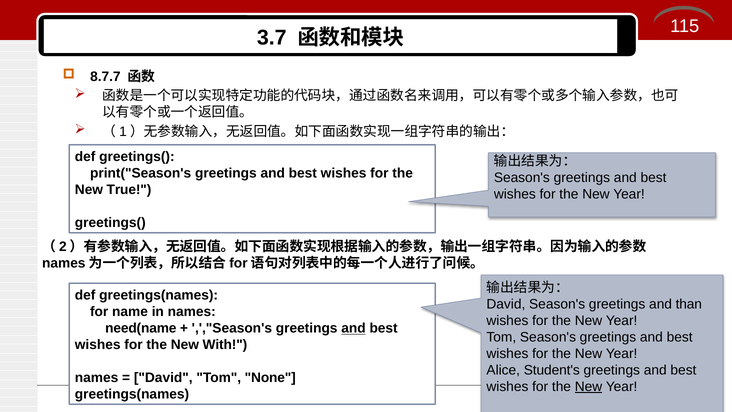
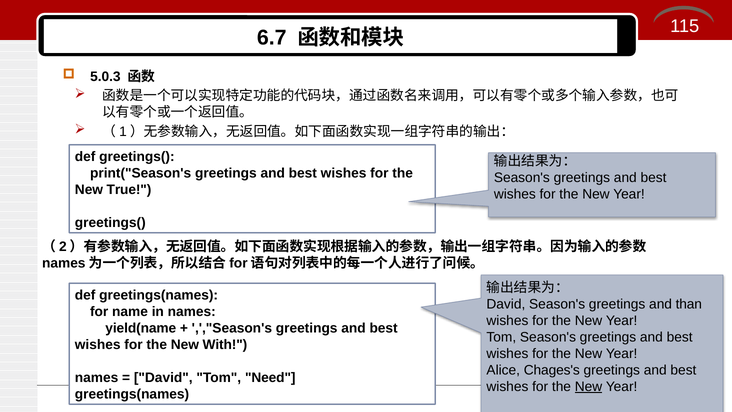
3.7: 3.7 -> 6.7
8.7.7: 8.7.7 -> 5.0.3
need(name: need(name -> yield(name
and at (353, 328) underline: present -> none
Student's: Student's -> Chages's
None: None -> Need
